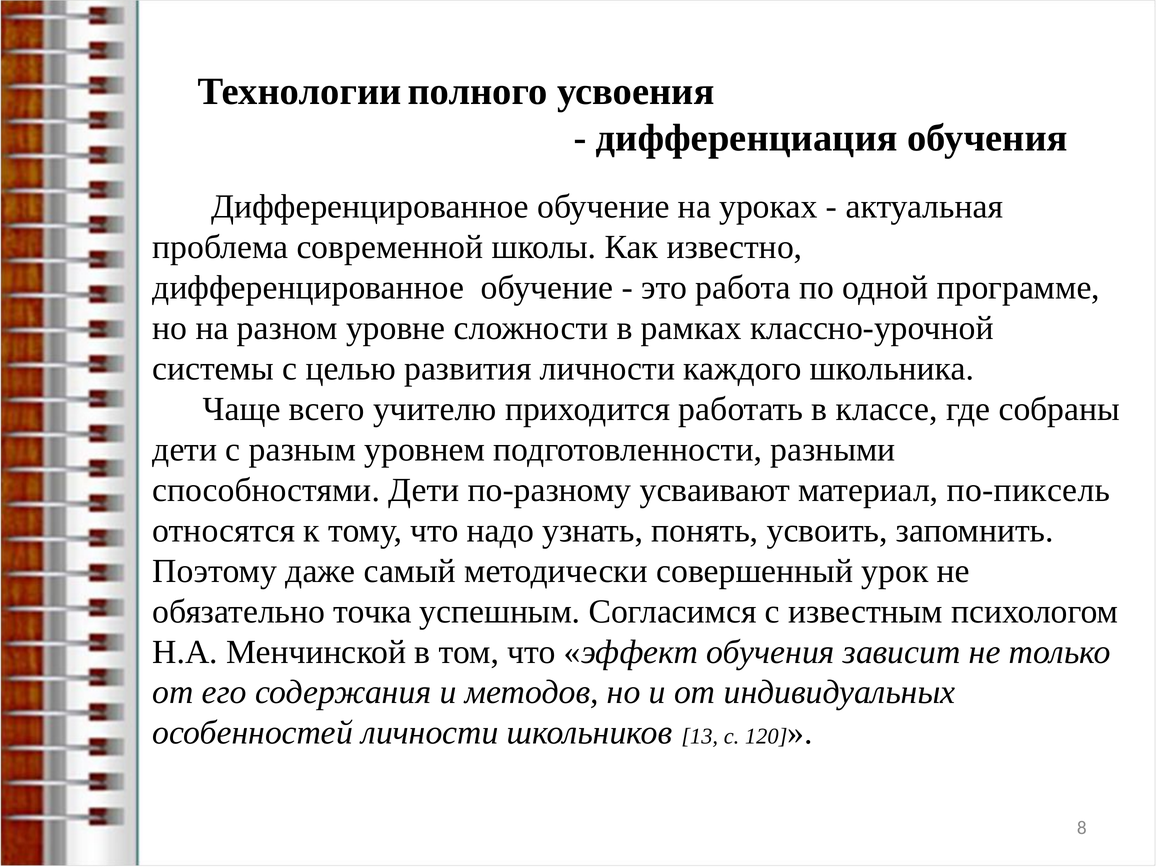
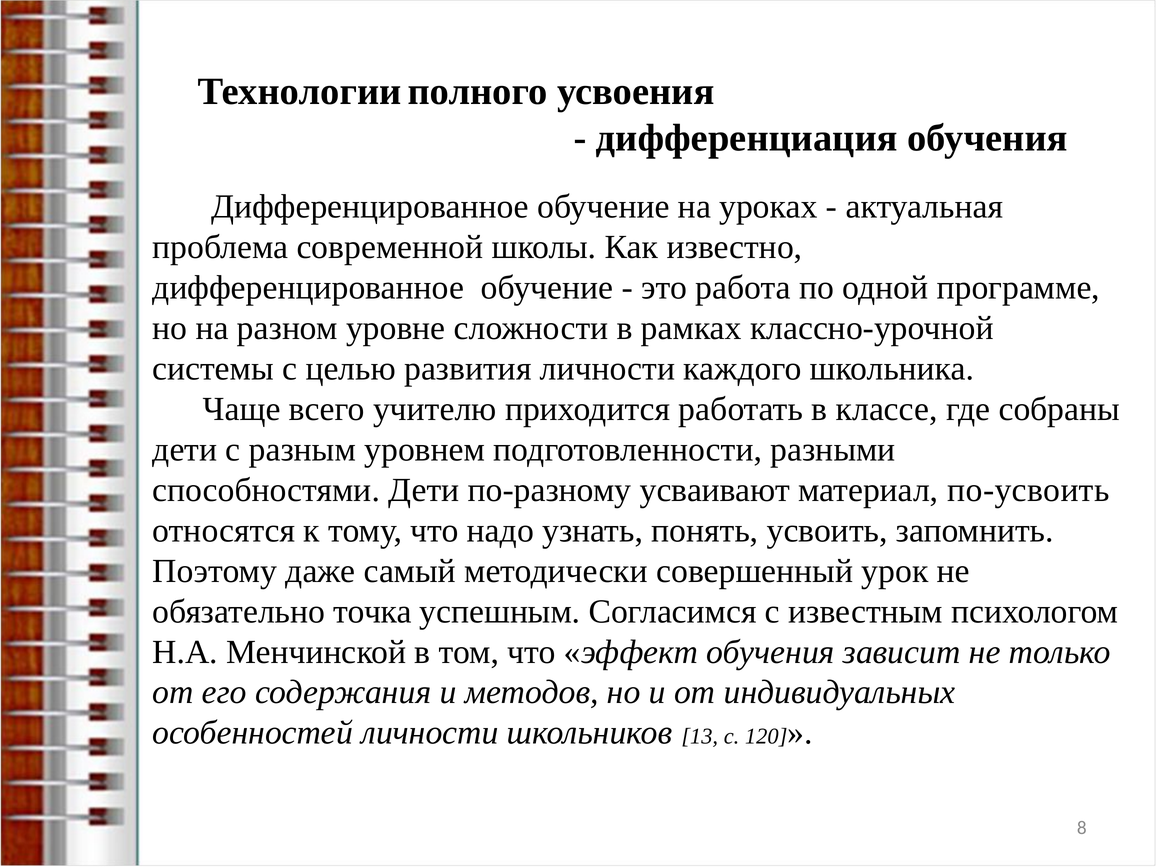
по-пиксель: по-пиксель -> по-усвоить
